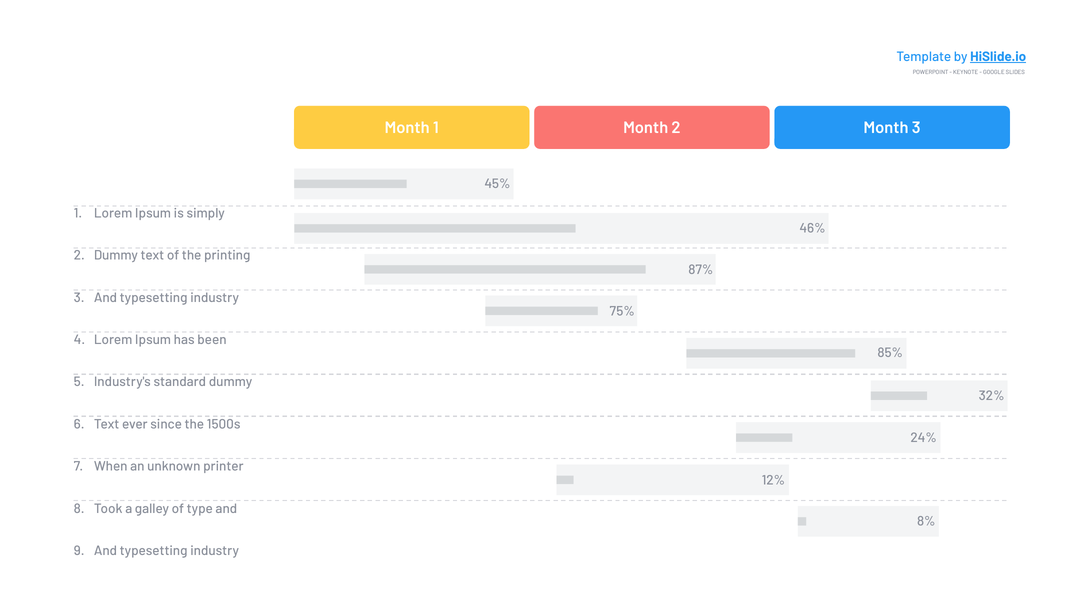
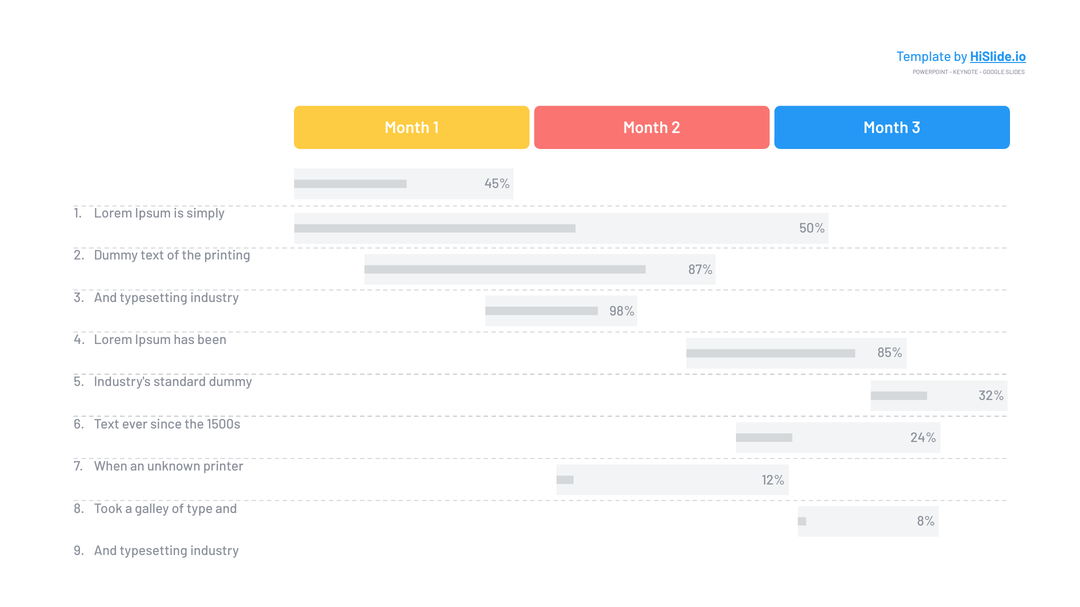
46%: 46% -> 50%
75%: 75% -> 98%
